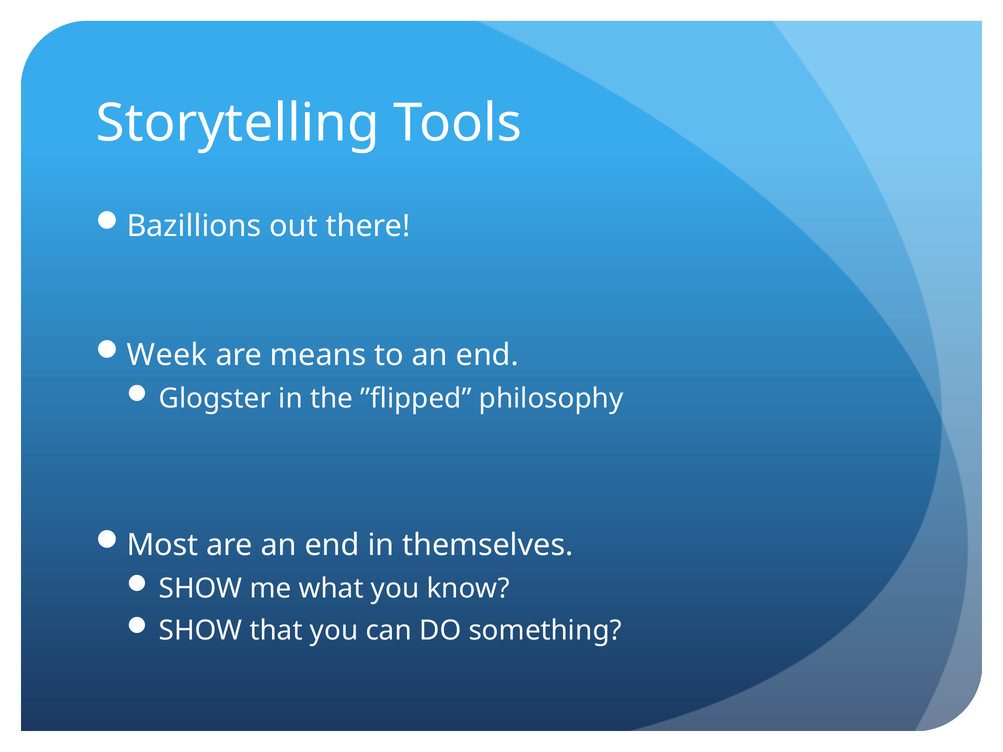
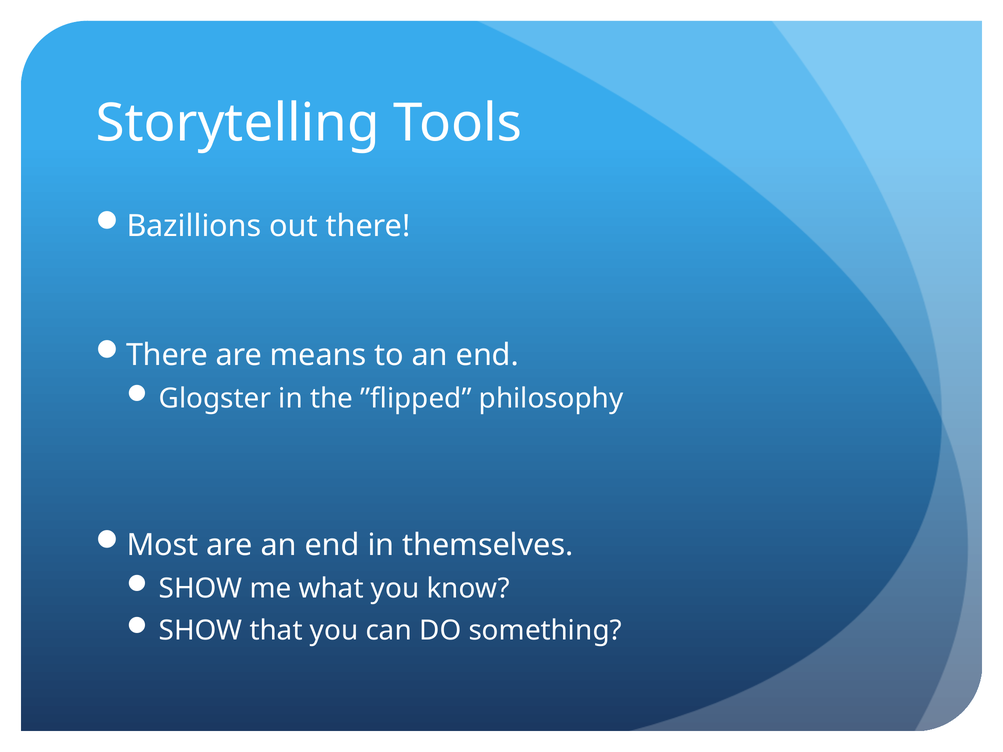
Week at (167, 355): Week -> There
